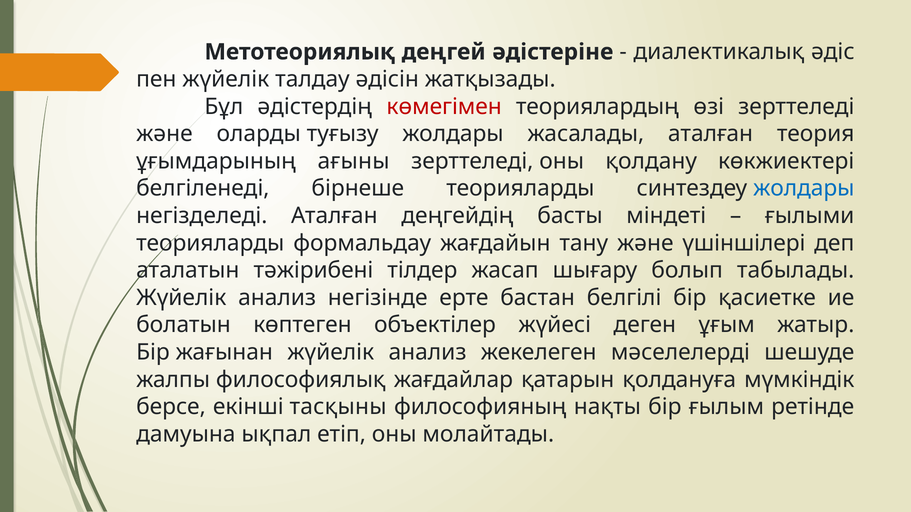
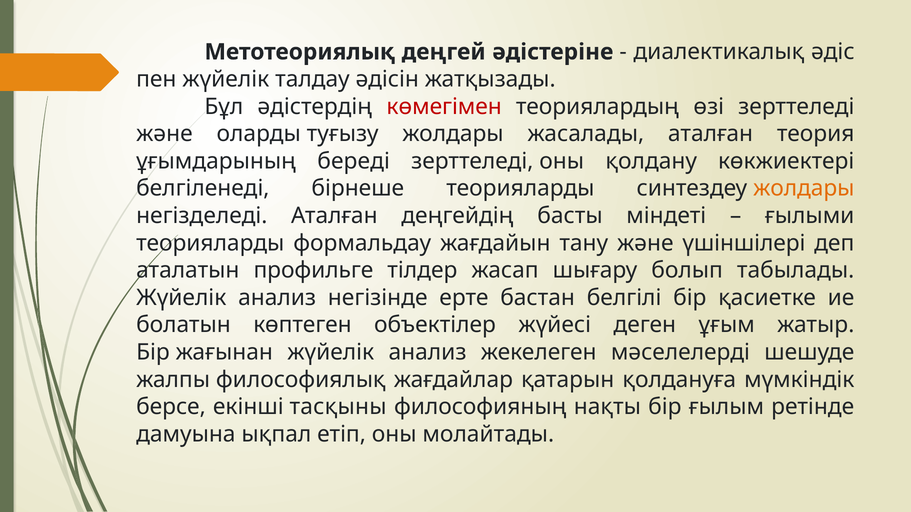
ағыны: ағыны -> береді
жолдары at (804, 189) colour: blue -> orange
тәжірибені: тәжірибені -> профильге
